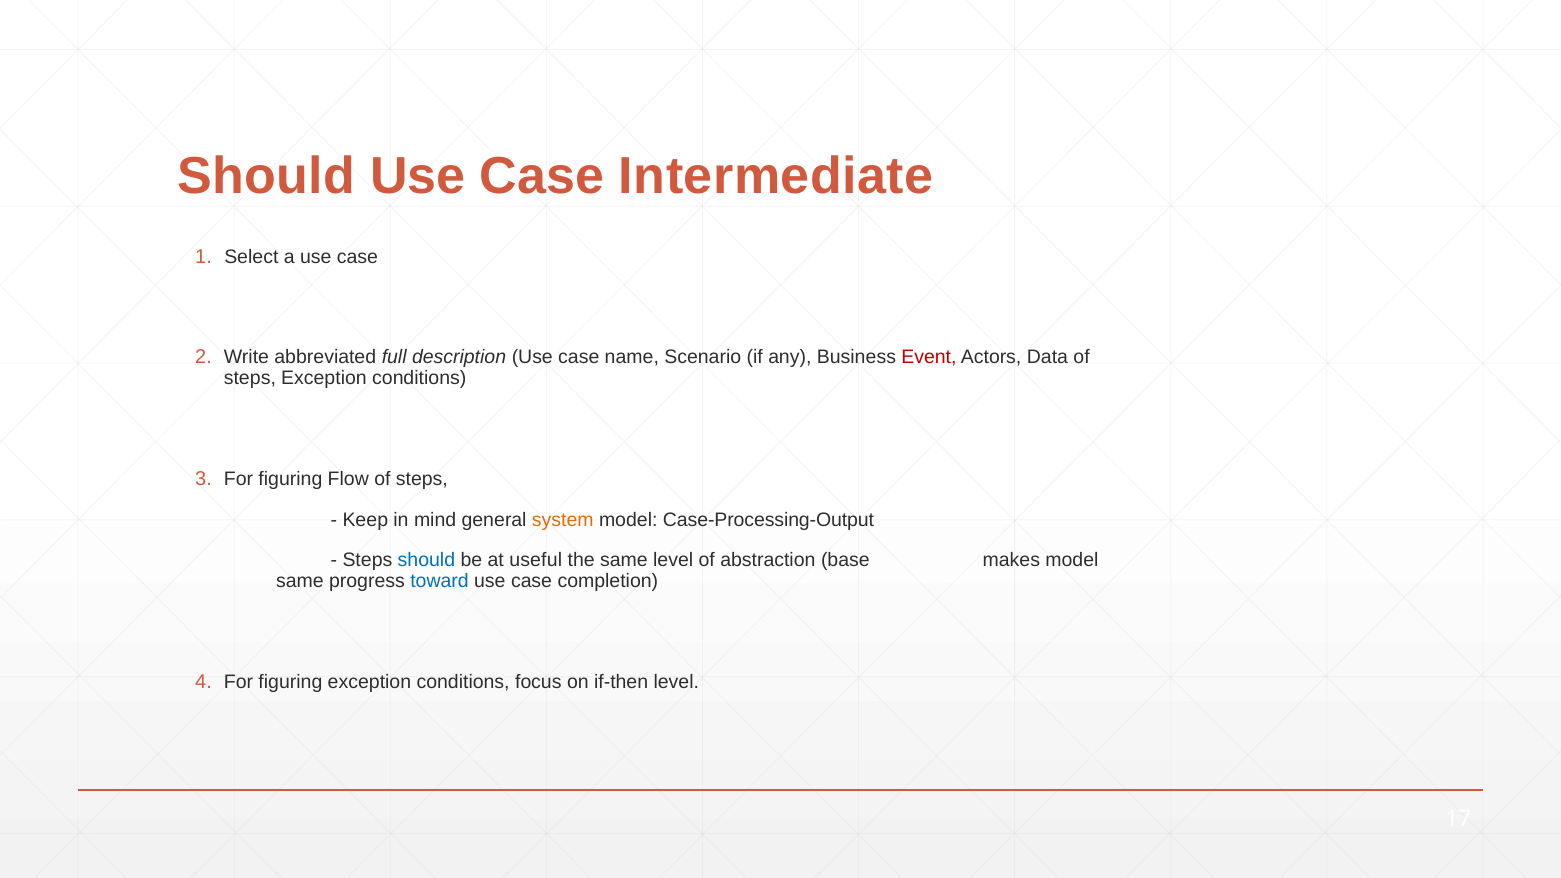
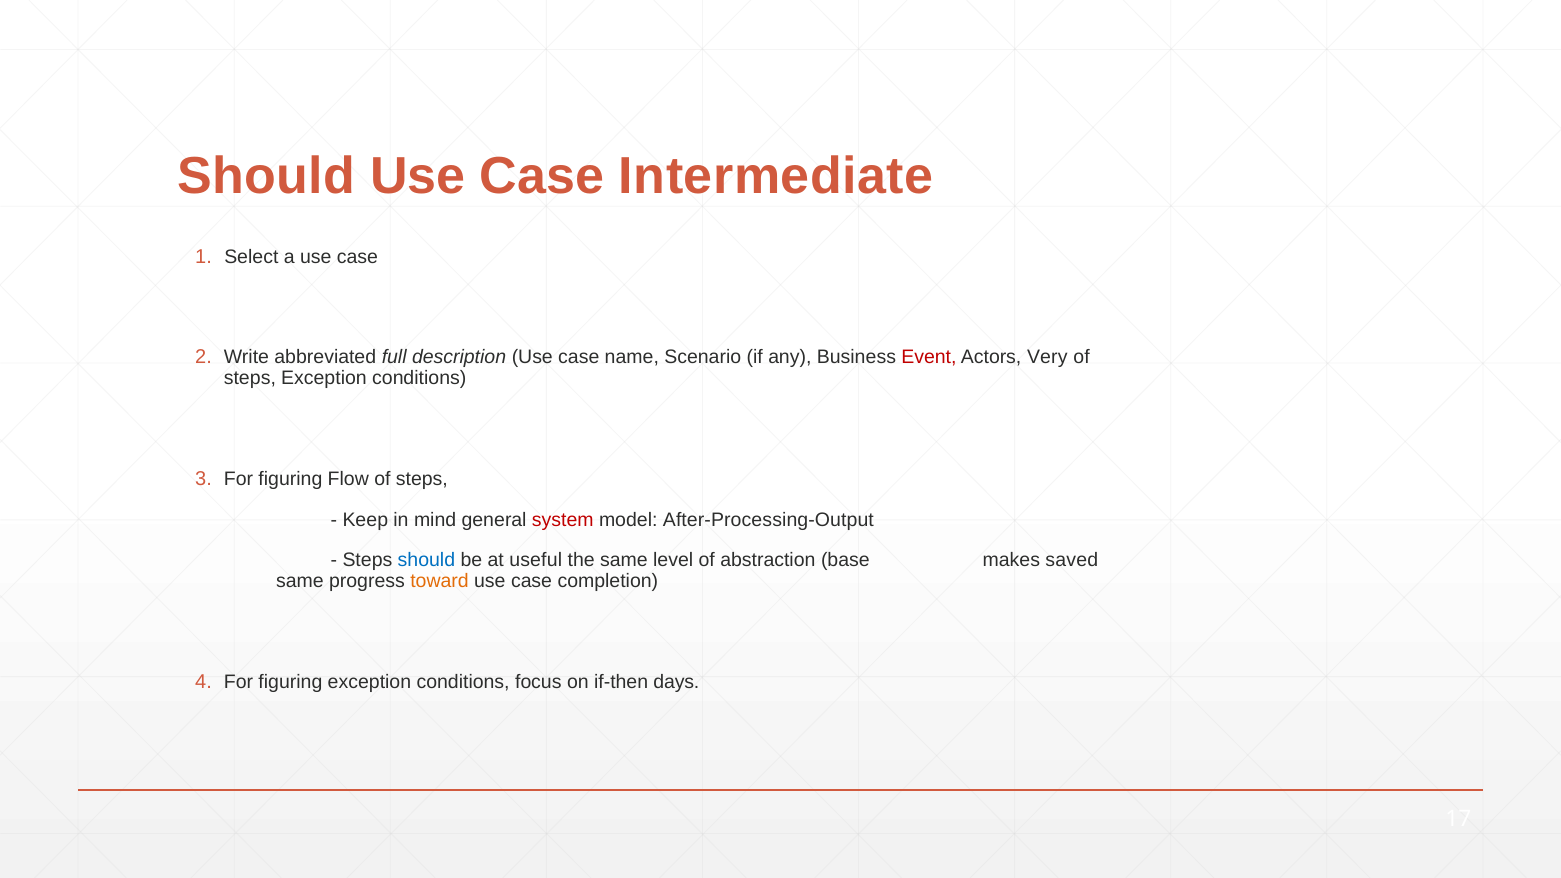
Data: Data -> Very
system colour: orange -> red
Case-Processing-Output: Case-Processing-Output -> After-Processing-Output
makes model: model -> saved
toward colour: blue -> orange
if-then level: level -> days
